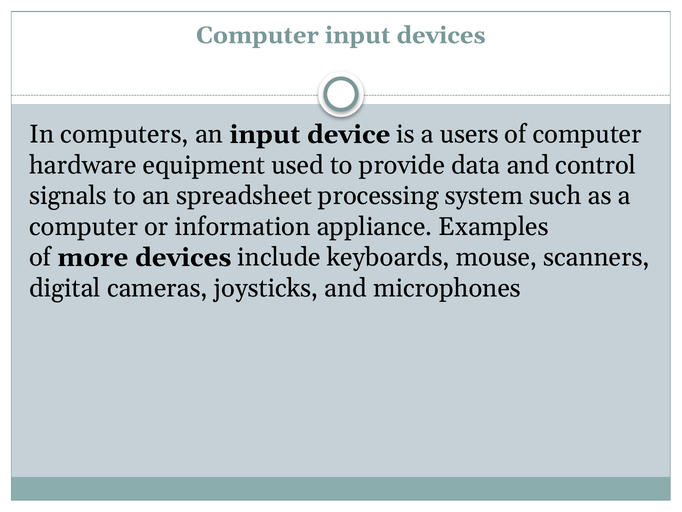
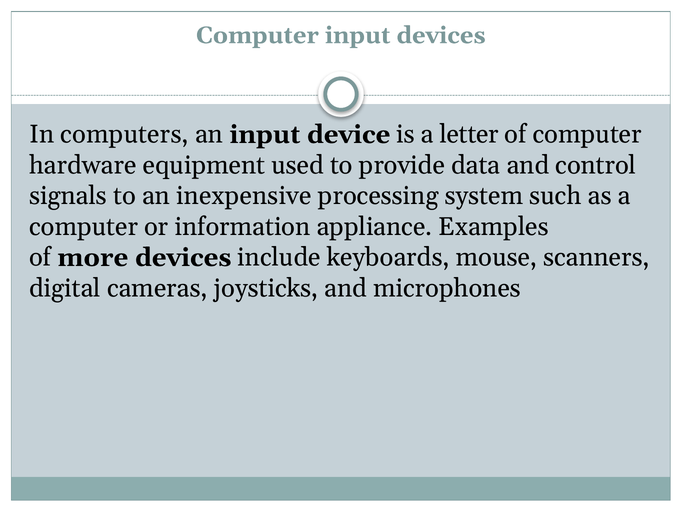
users: users -> letter
spreadsheet: spreadsheet -> inexpensive
